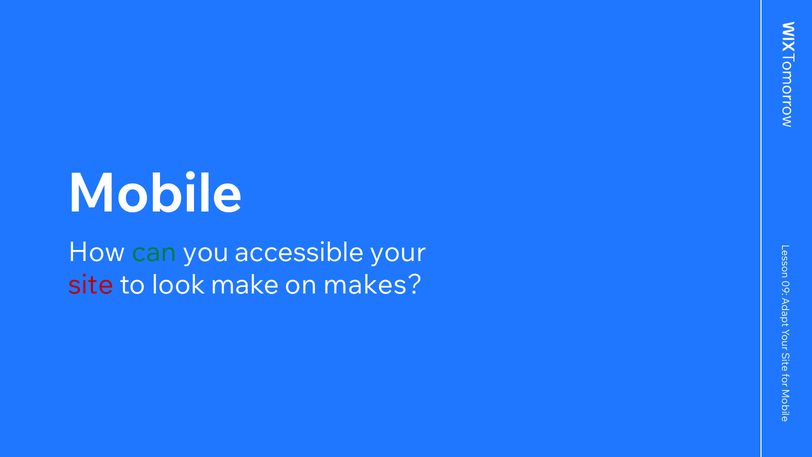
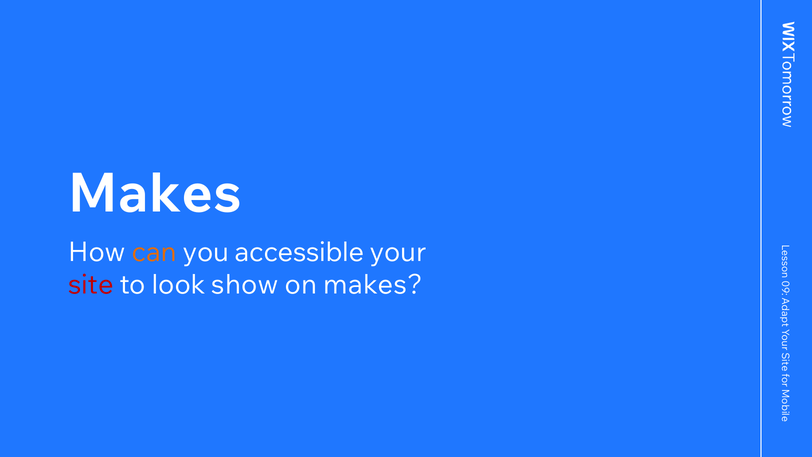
Mobile at (155, 194): Mobile -> Makes
can colour: green -> orange
make: make -> show
